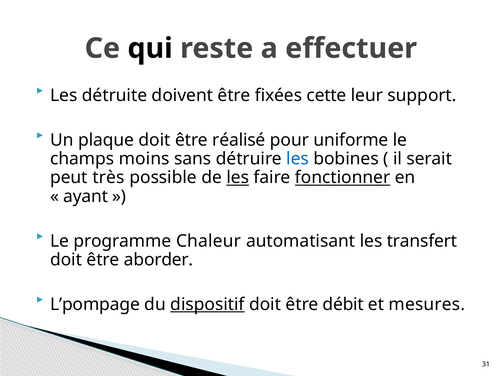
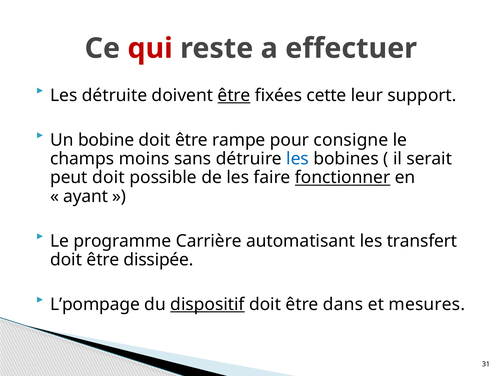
qui colour: black -> red
être at (234, 95) underline: none -> present
plaque: plaque -> bobine
réalisé: réalisé -> rampe
uniforme: uniforme -> consigne
peut très: très -> doit
les at (238, 178) underline: present -> none
Chaleur: Chaleur -> Carrière
aborder: aborder -> dissipée
débit: débit -> dans
